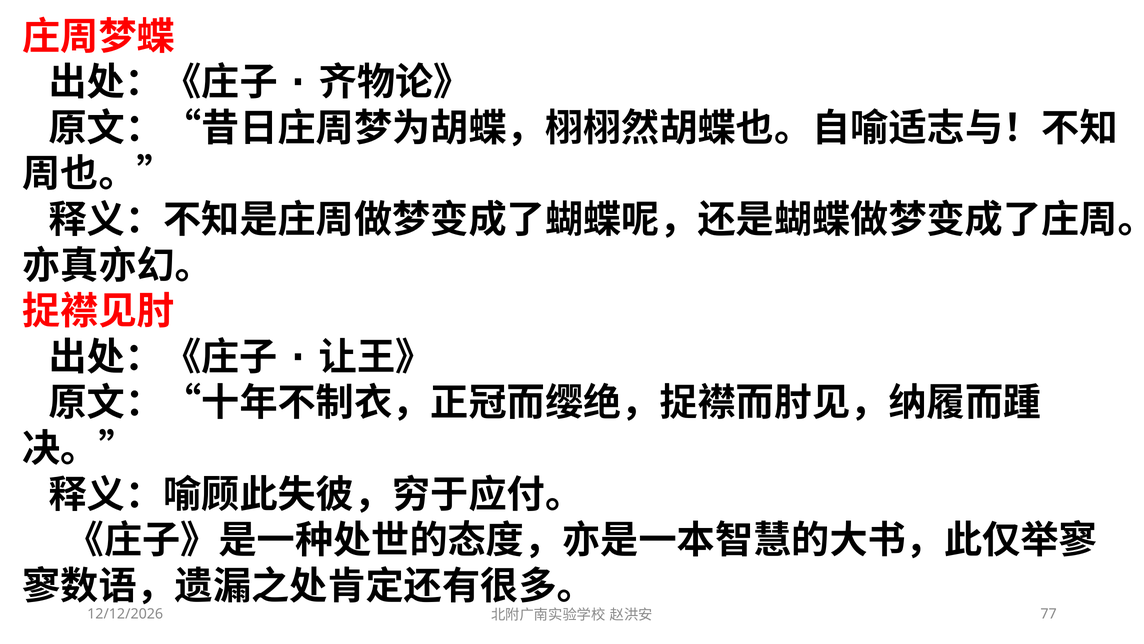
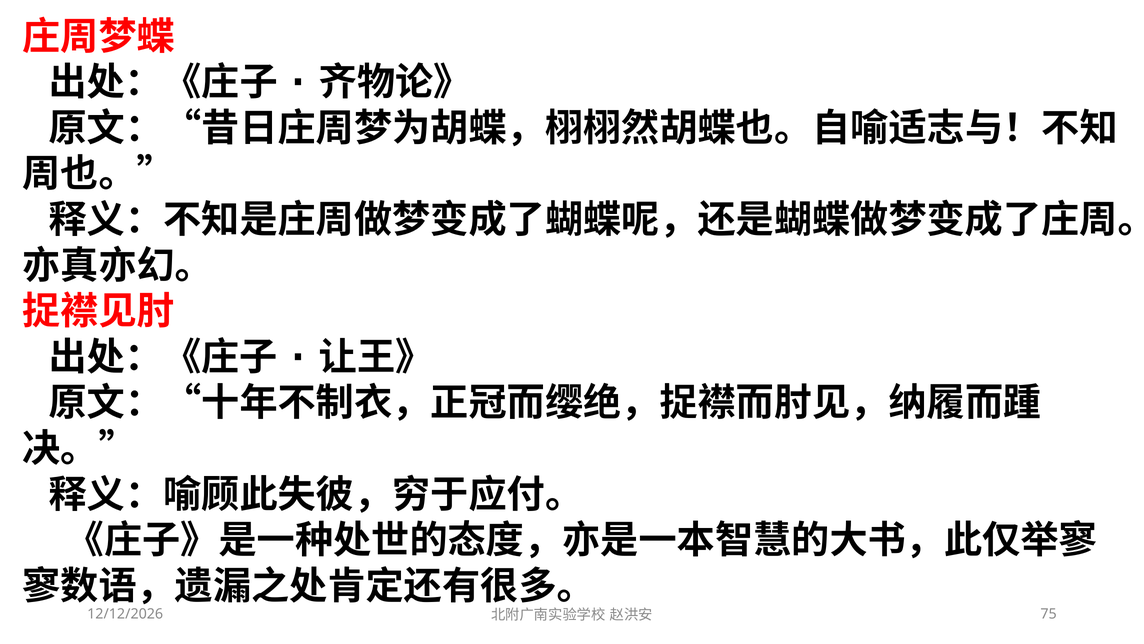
77: 77 -> 75
